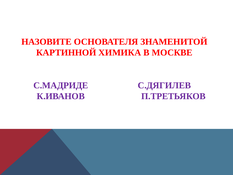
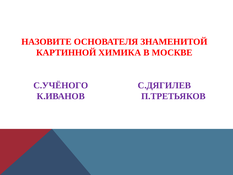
С.МАДРИДЕ: С.МАДРИДЕ -> С.УЧЁНОГО
